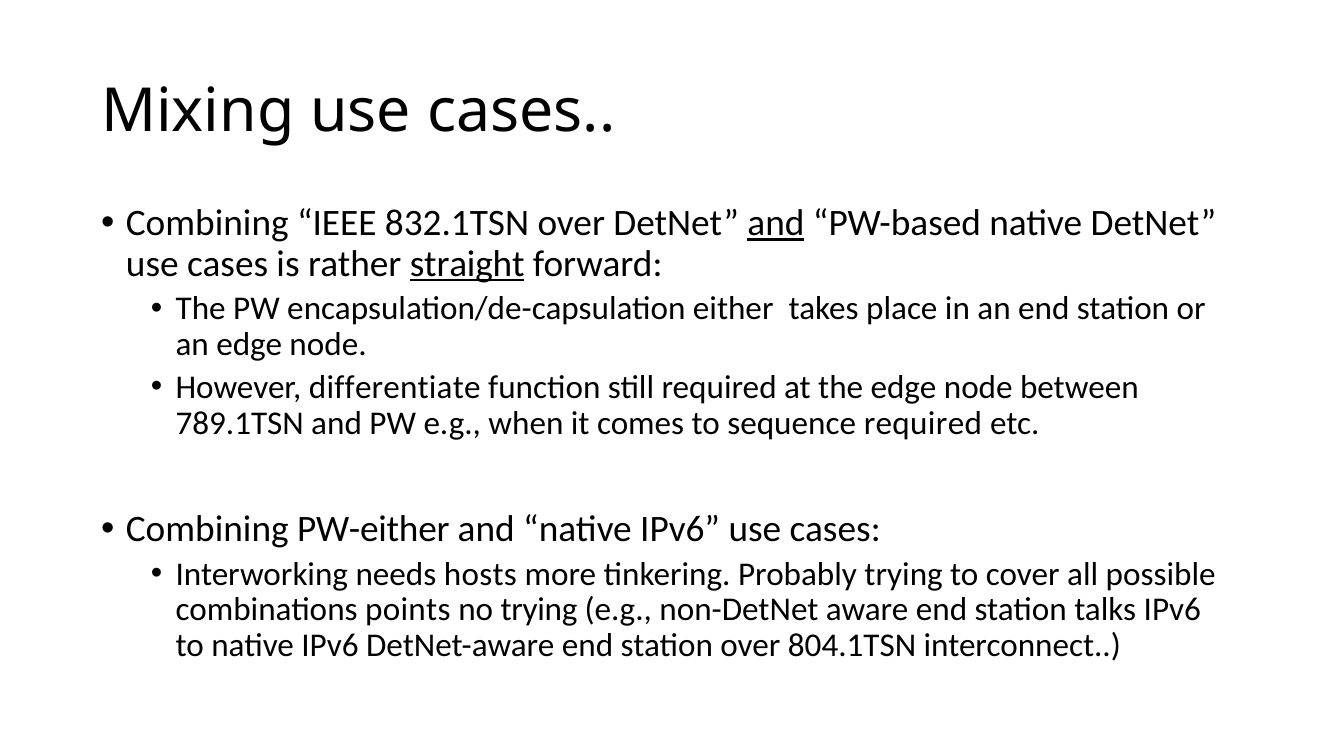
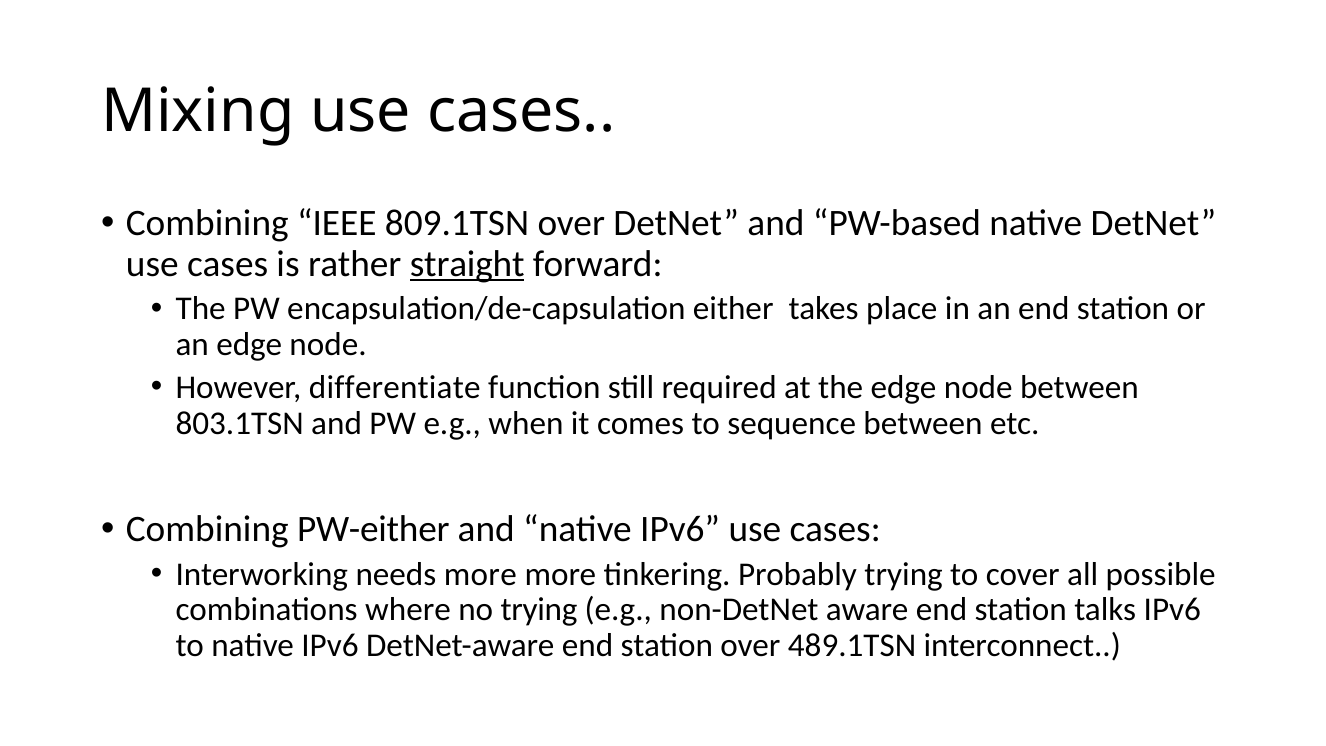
832.1TSN: 832.1TSN -> 809.1TSN
and at (776, 223) underline: present -> none
789.1TSN: 789.1TSN -> 803.1TSN
sequence required: required -> between
needs hosts: hosts -> more
points: points -> where
804.1TSN: 804.1TSN -> 489.1TSN
